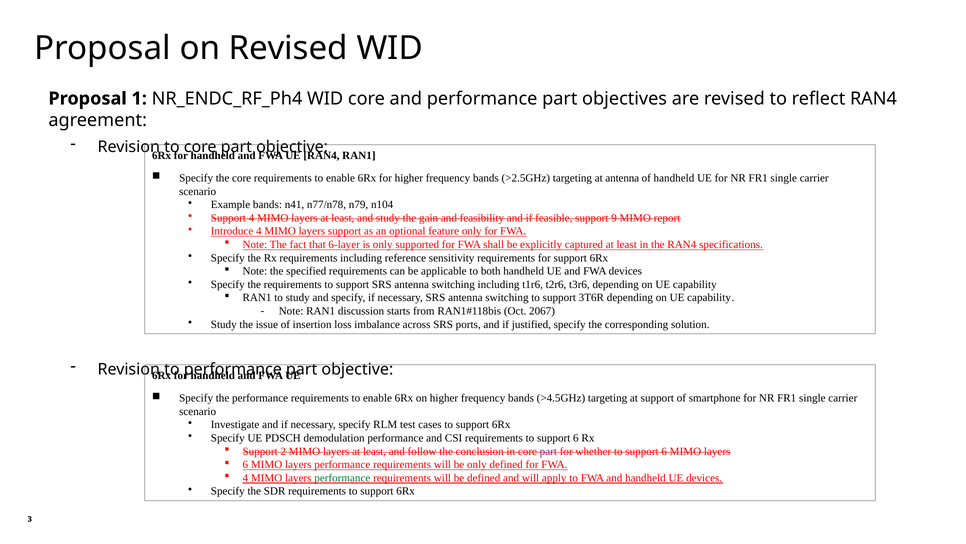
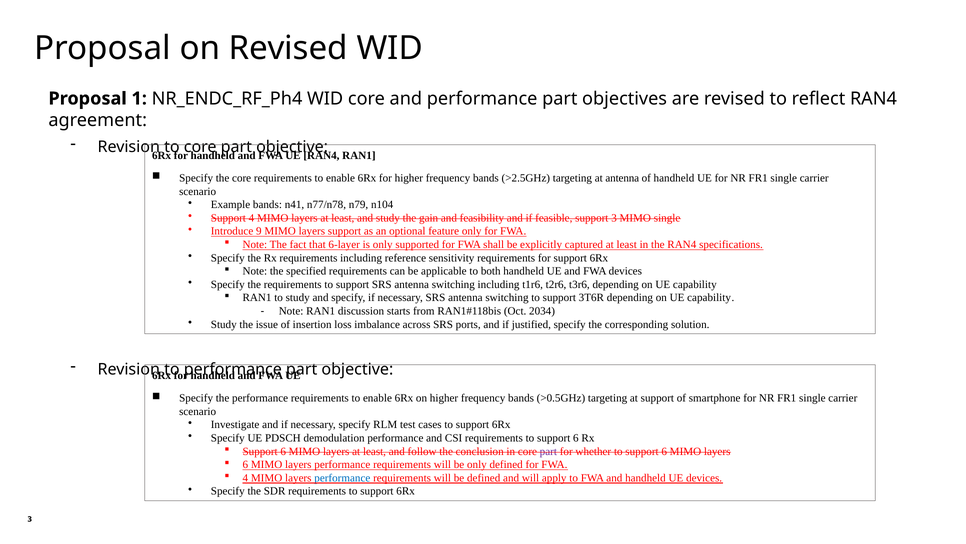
support 9: 9 -> 3
MIMO report: report -> single
Introduce 4: 4 -> 9
2067: 2067 -> 2034
>4.5GHz: >4.5GHz -> >0.5GHz
2 at (283, 451): 2 -> 6
performance at (342, 477) colour: green -> blue
